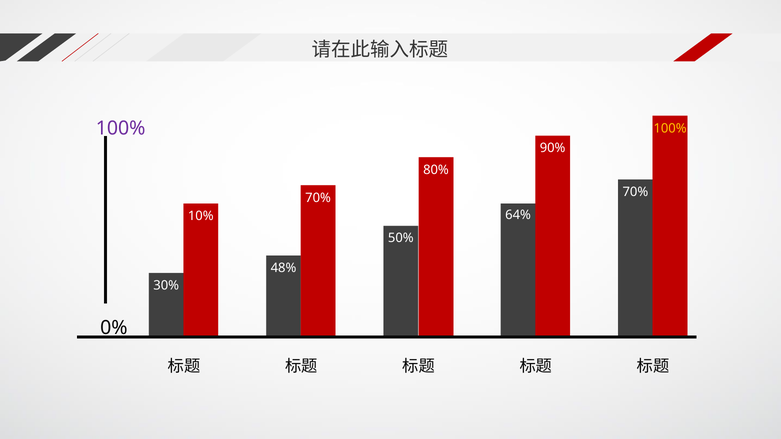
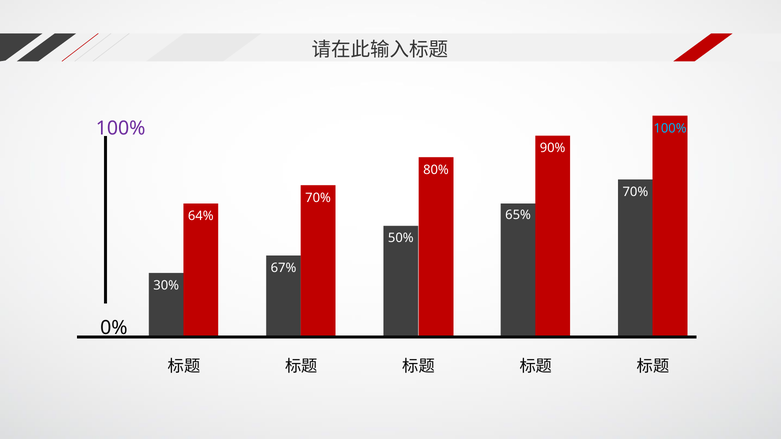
100% at (670, 128) colour: yellow -> light blue
64%: 64% -> 65%
10%: 10% -> 64%
48%: 48% -> 67%
